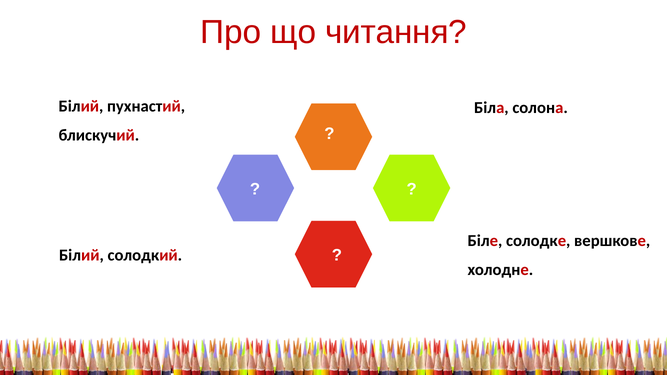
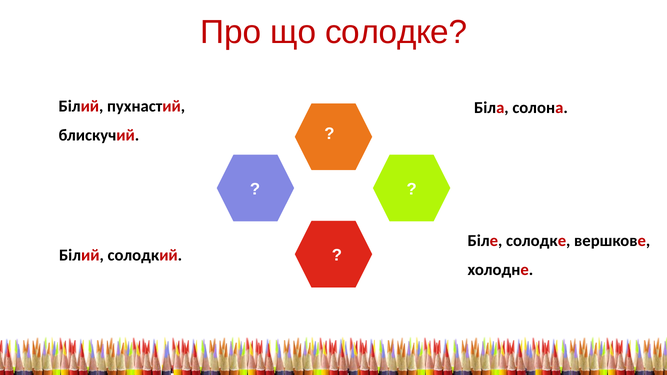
що читання: читання -> солодке
